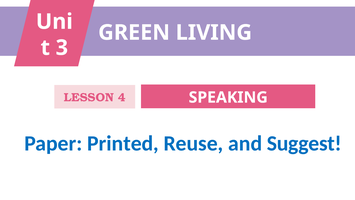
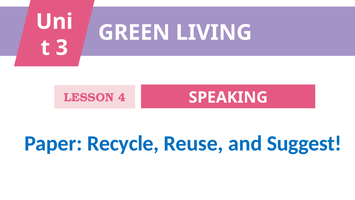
Printed: Printed -> Recycle
